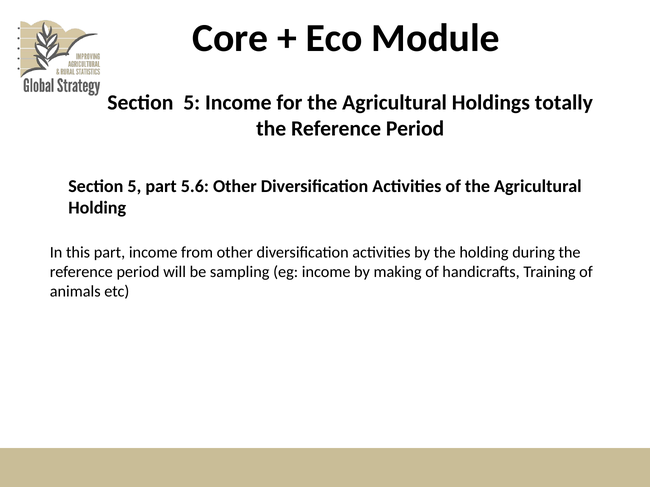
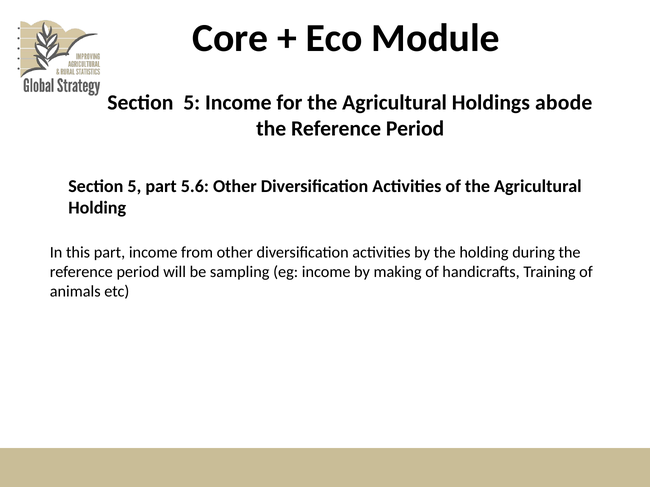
totally: totally -> abode
